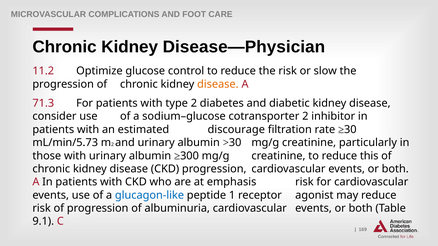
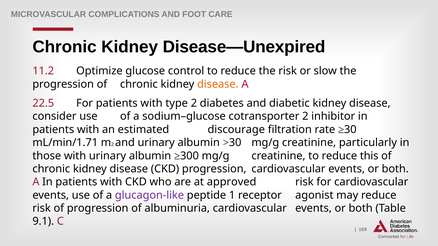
Disease—Physician: Disease—Physician -> Disease—Unexpired
71.3: 71.3 -> 22.5
mL/min/5.73: mL/min/5.73 -> mL/min/1.71
emphasis: emphasis -> approved
glucagon-like colour: blue -> purple
